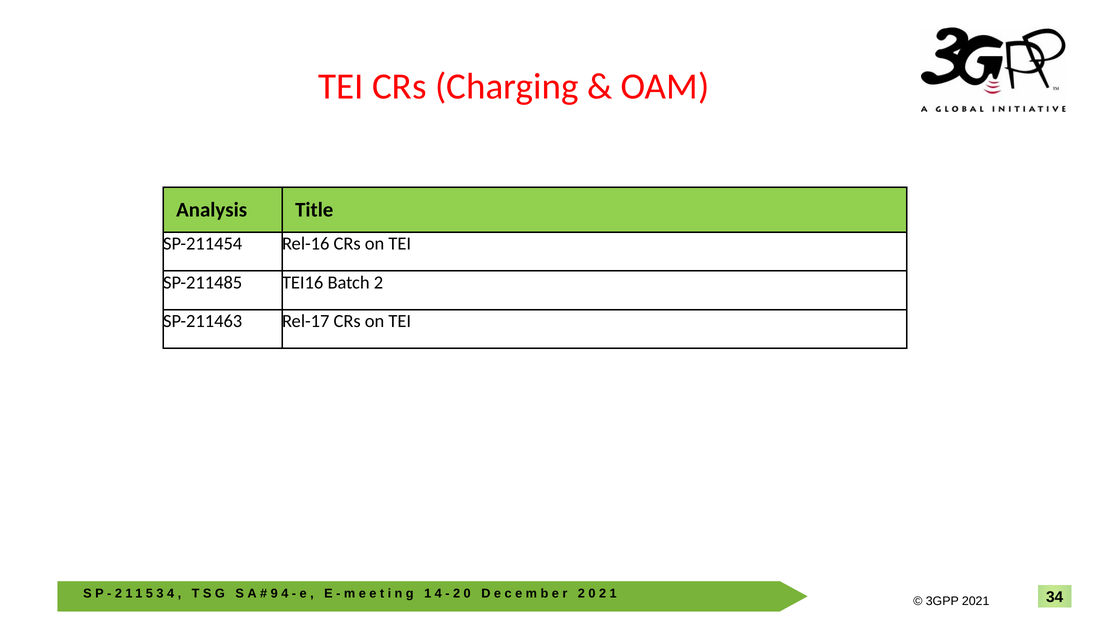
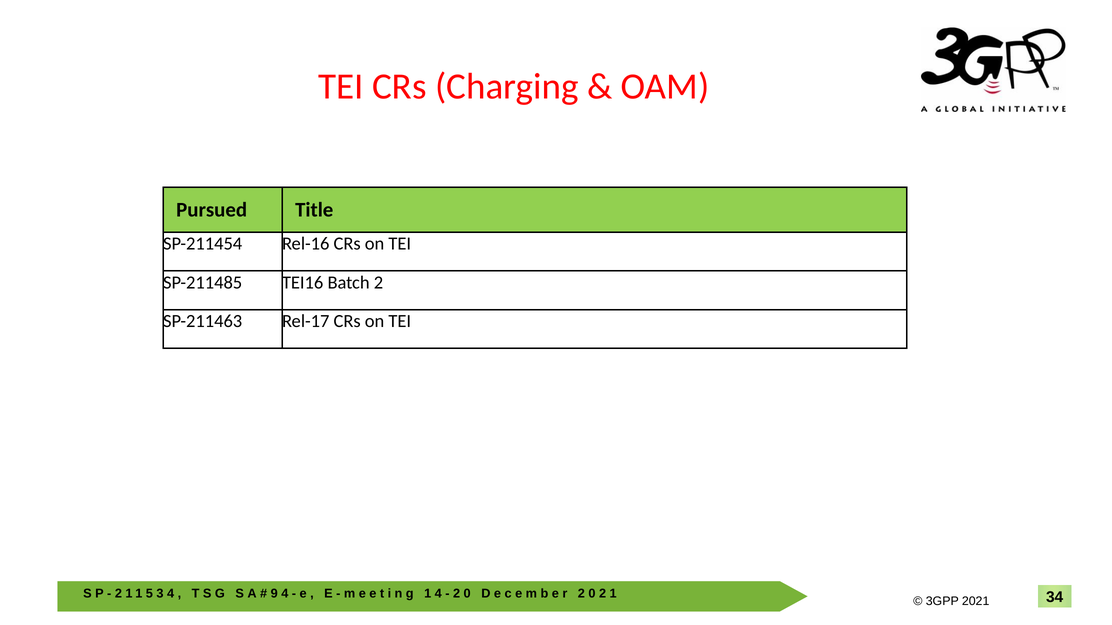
Analysis: Analysis -> Pursued
